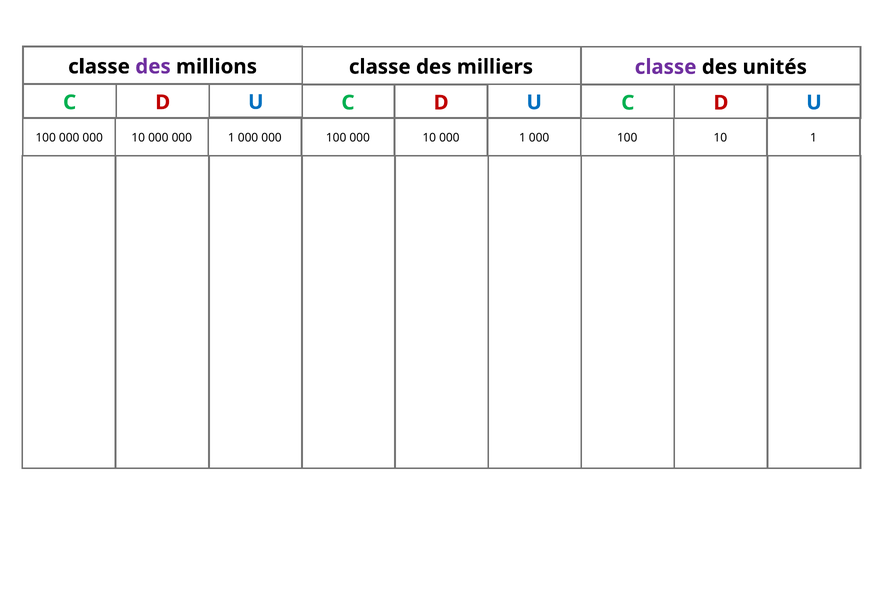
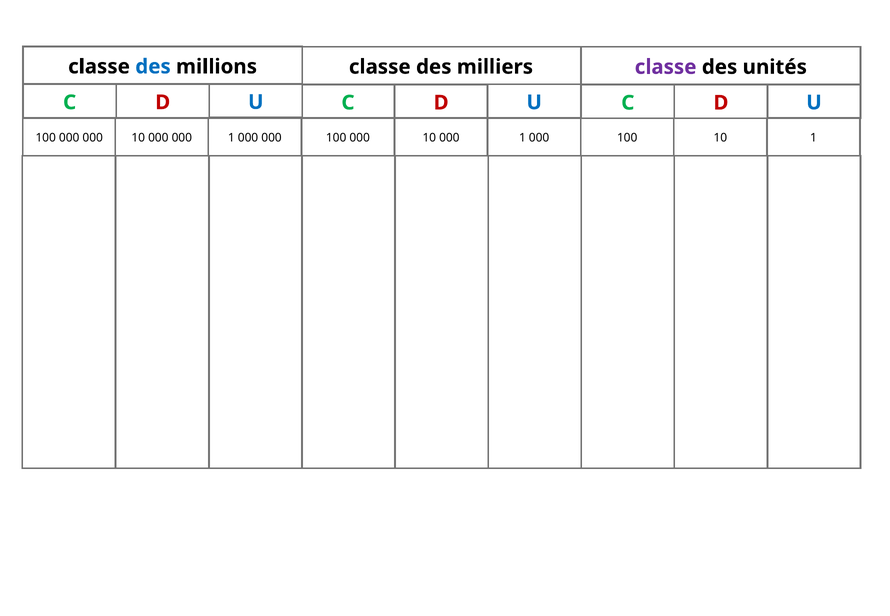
des at (153, 67) colour: purple -> blue
